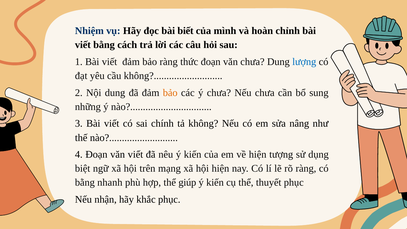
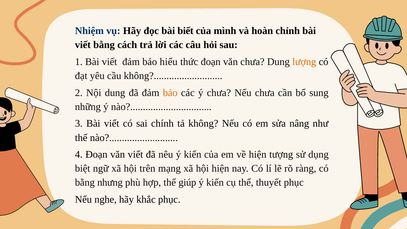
bảo ràng: ràng -> hiểu
lượng colour: blue -> orange
nhanh: nhanh -> nhưng
nhận: nhận -> nghe
